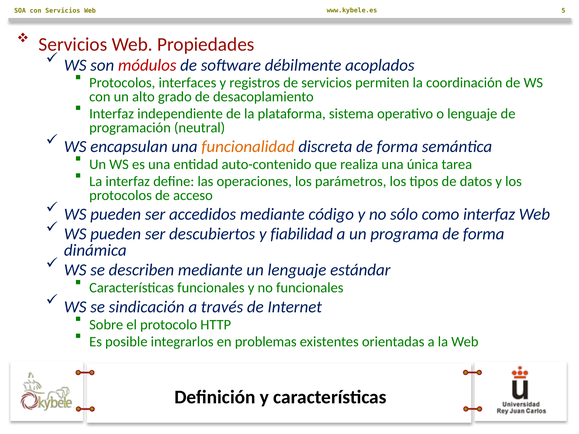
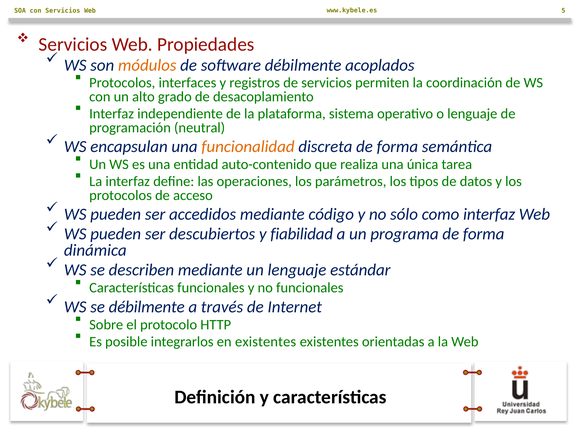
módulos colour: red -> orange
se sindicación: sindicación -> débilmente
en problemas: problemas -> existentes
